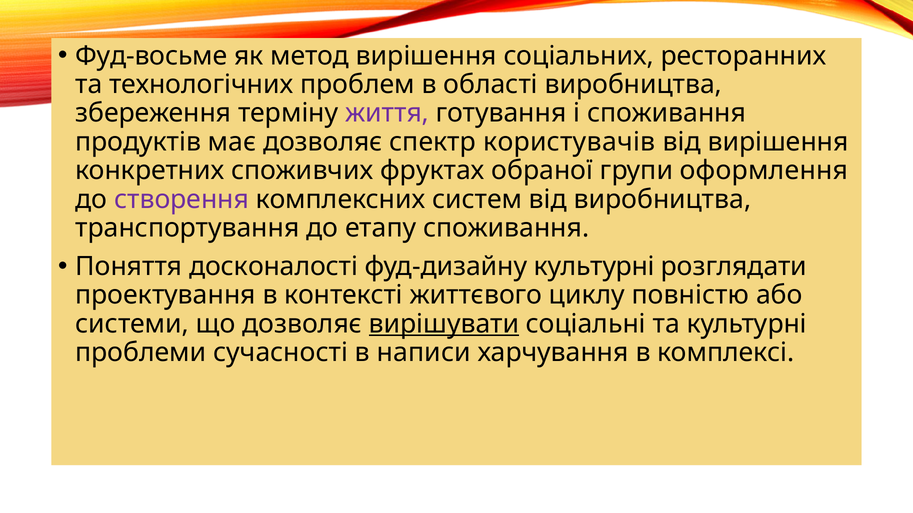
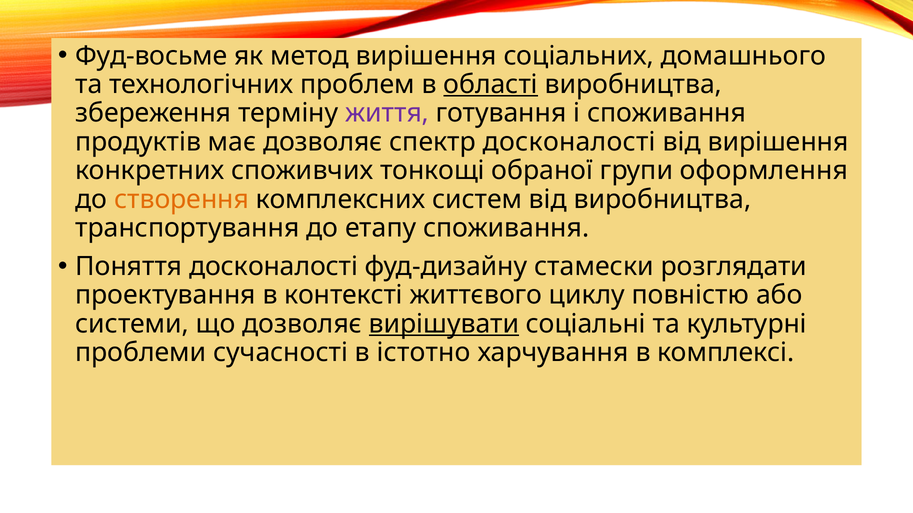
ресторанних: ресторанних -> домашнього
області underline: none -> present
спектр користувачів: користувачів -> досконалості
фруктах: фруктах -> тонкощі
створення colour: purple -> orange
фуд-дизайну культурні: культурні -> стамески
написи: написи -> істотно
